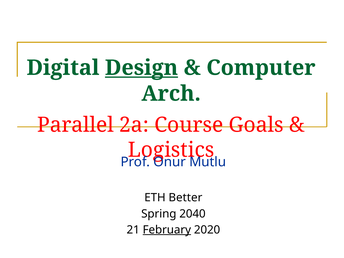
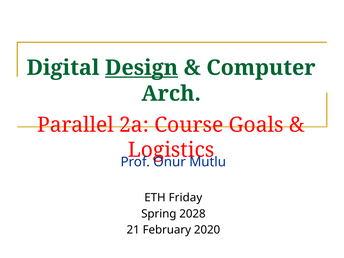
Better: Better -> Friday
2040: 2040 -> 2028
February underline: present -> none
